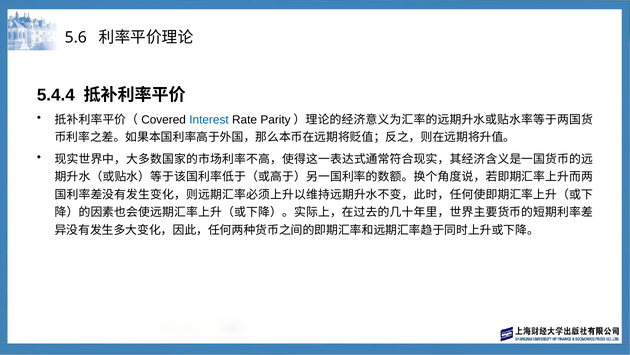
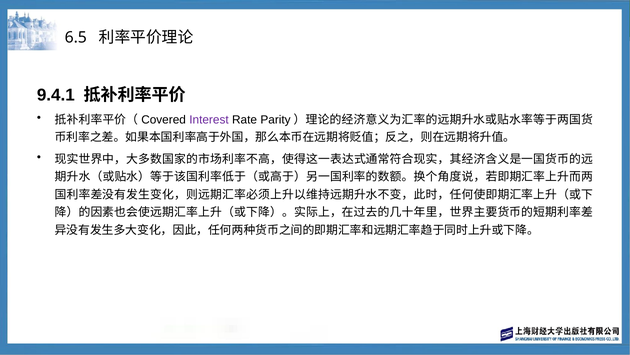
5.6: 5.6 -> 6.5
5.4.4: 5.4.4 -> 9.4.1
Interest colour: blue -> purple
